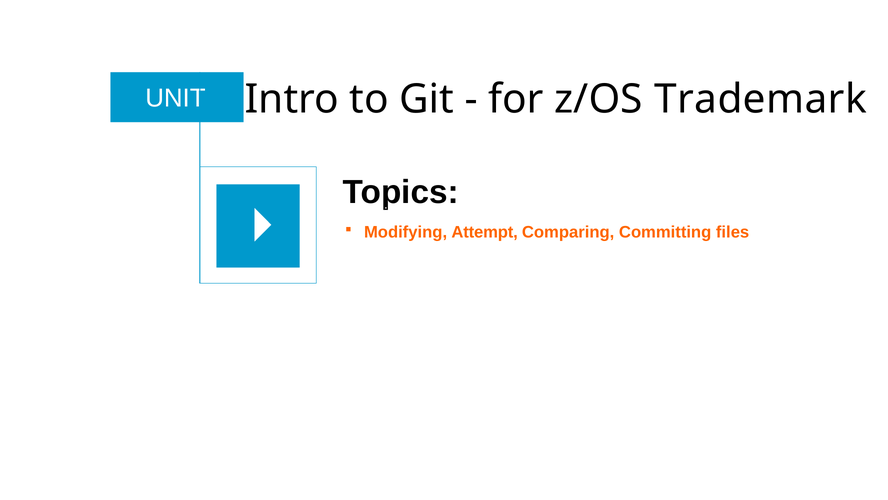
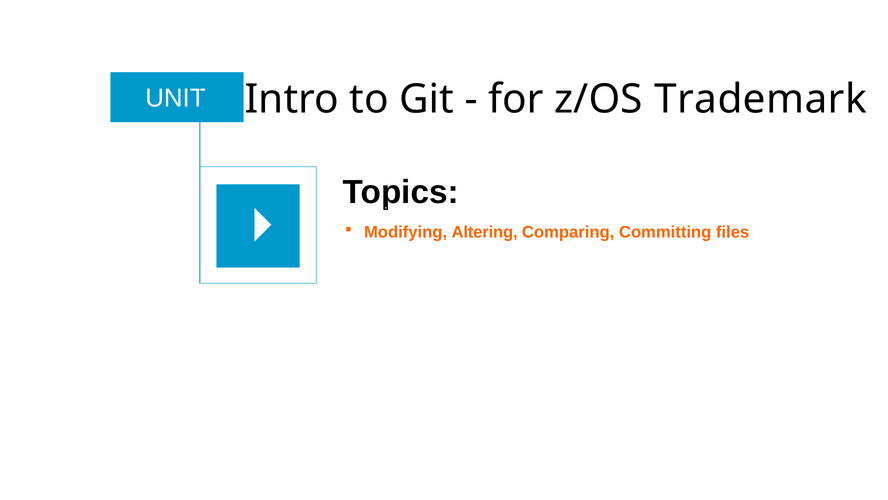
Attempt: Attempt -> Altering
